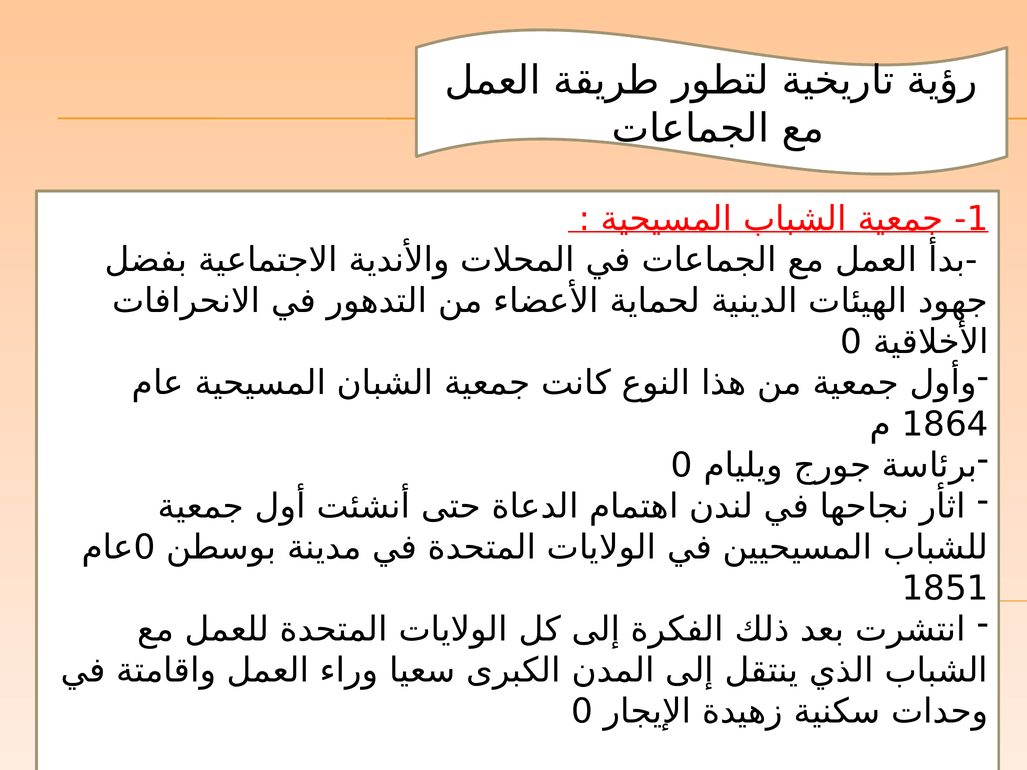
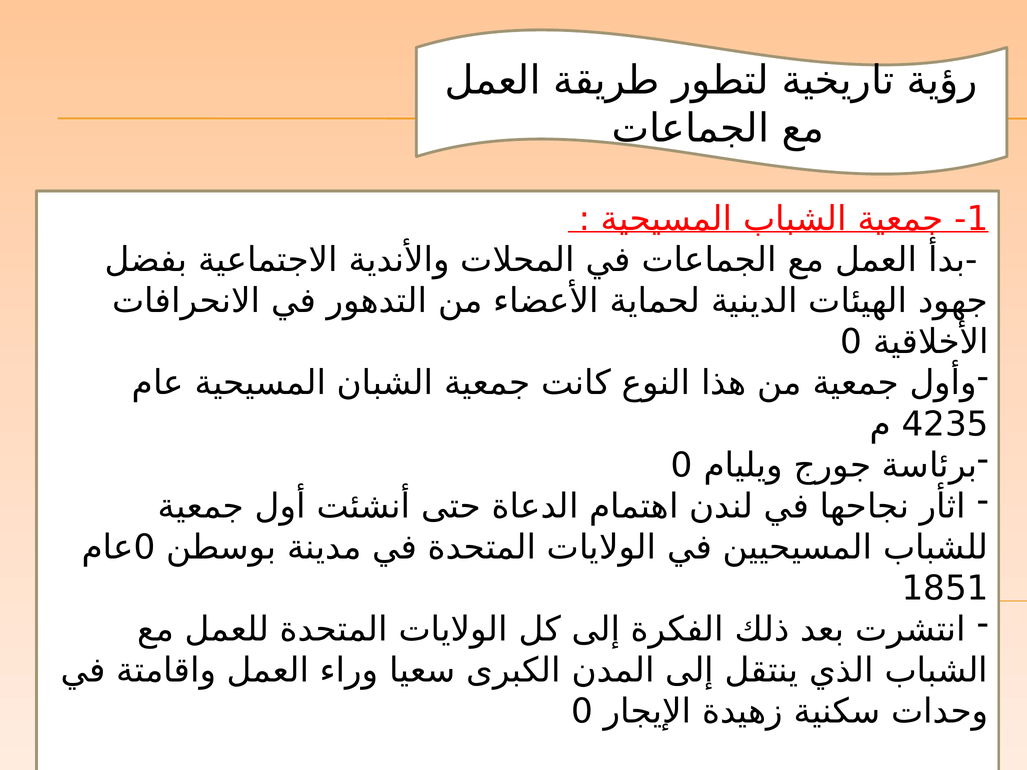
1864: 1864 -> 4235
